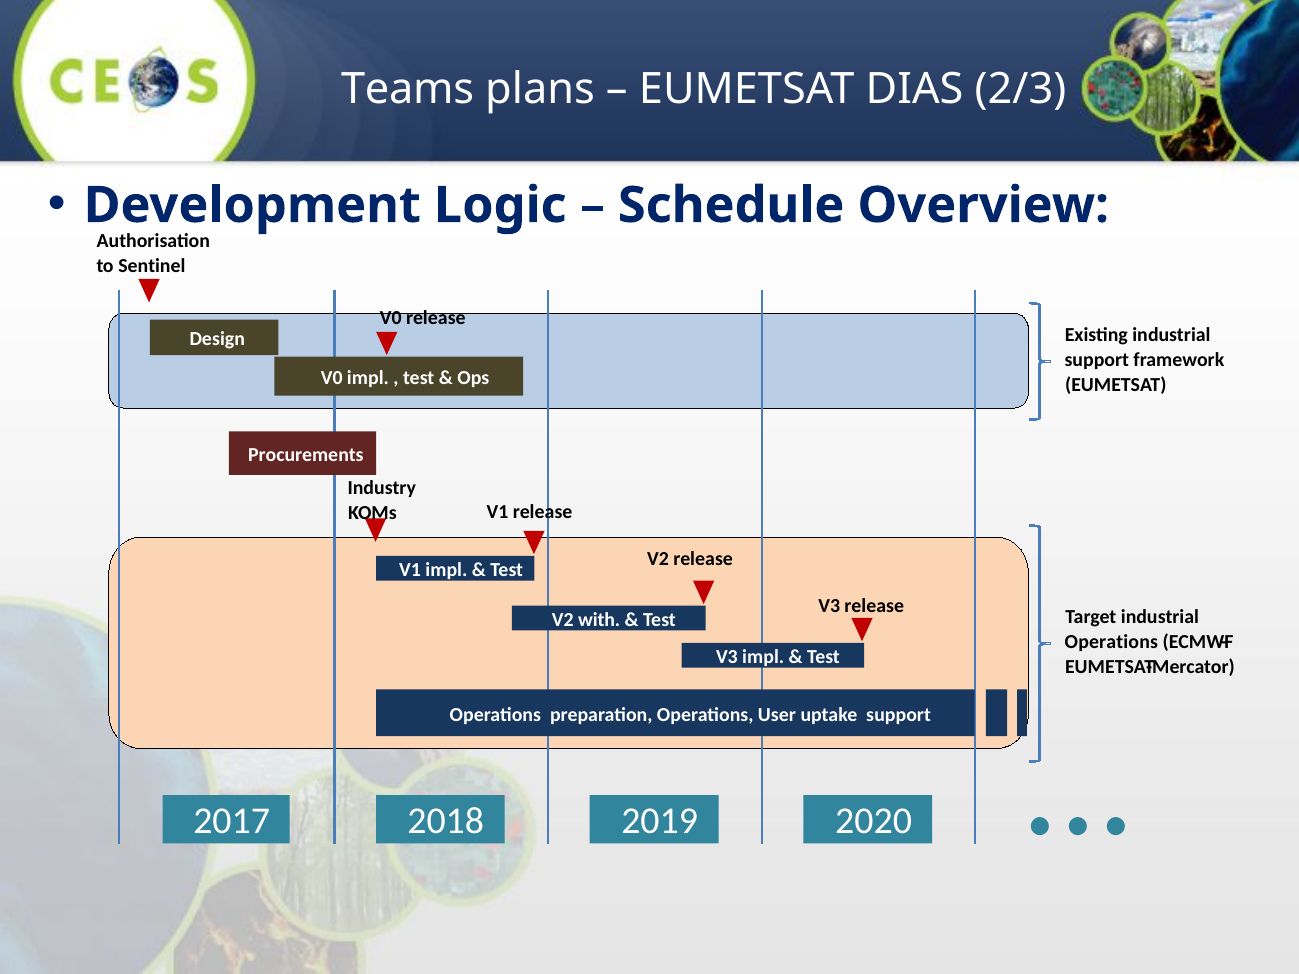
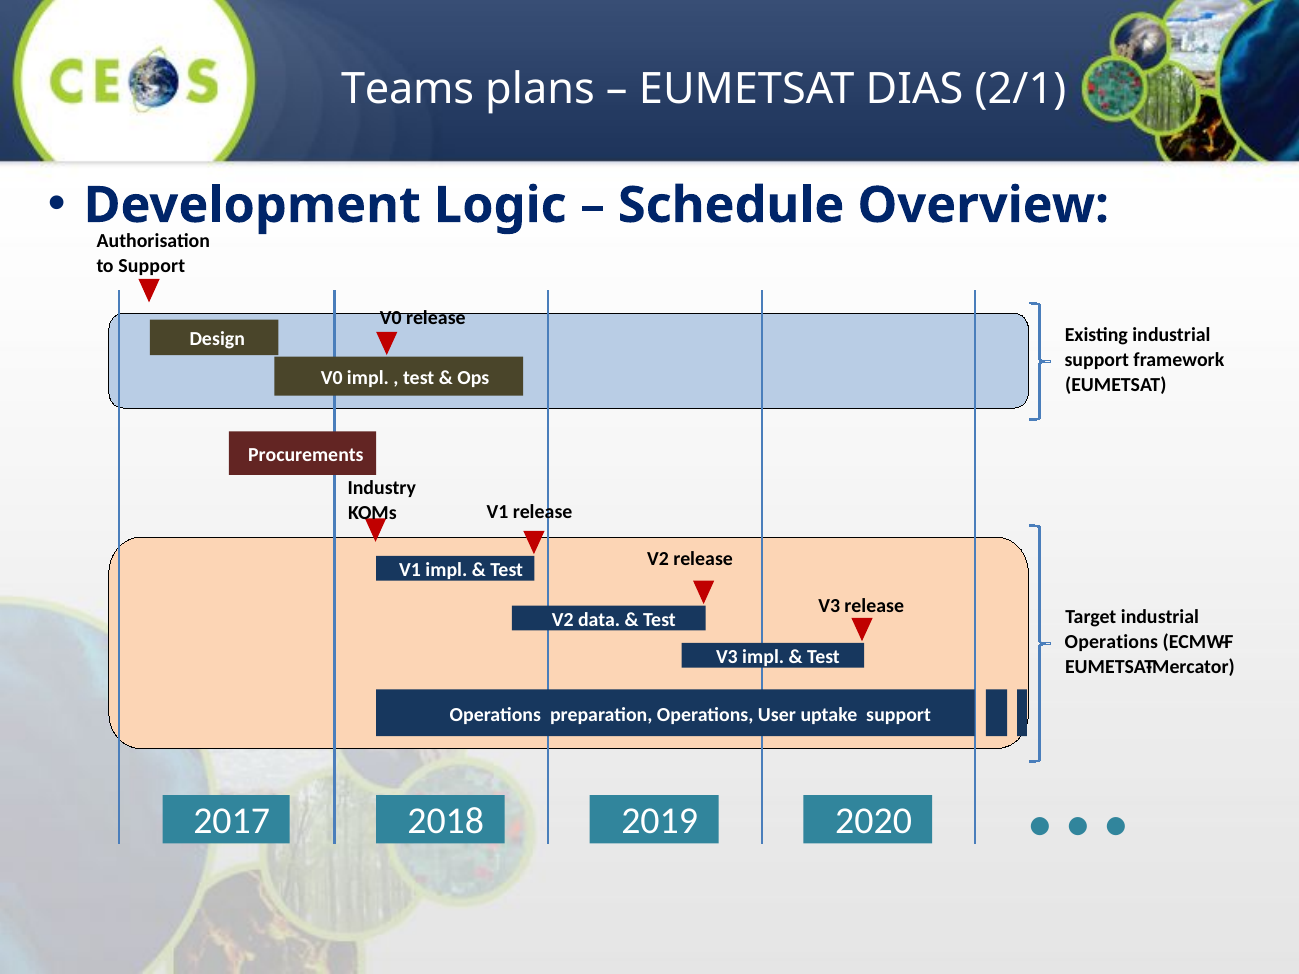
2/3: 2/3 -> 2/1
to Sentinel: Sentinel -> Support
with: with -> data
